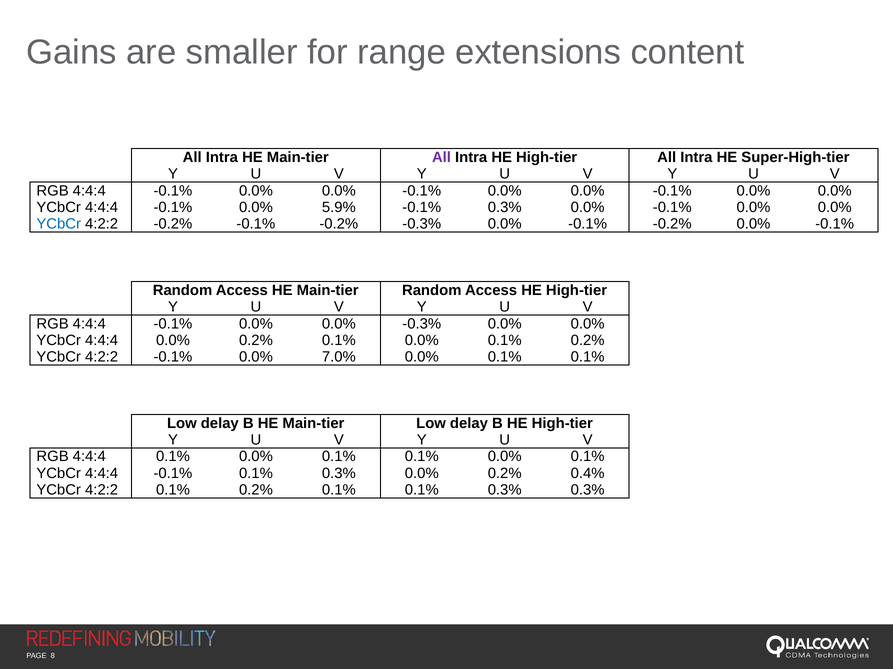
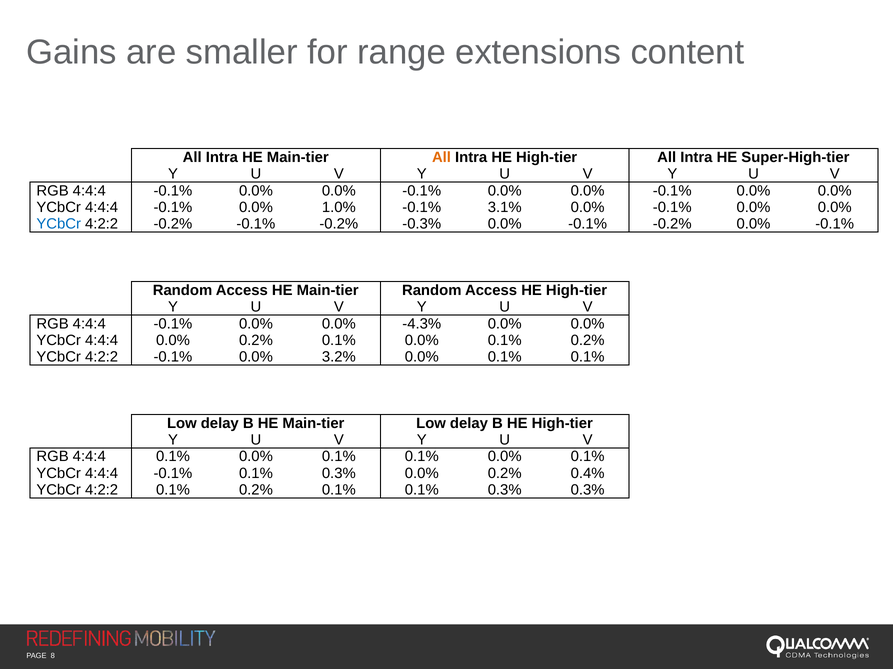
All at (441, 157) colour: purple -> orange
5.9%: 5.9% -> 1.0%
-0.1% 0.3%: 0.3% -> 3.1%
0.0% -0.3%: -0.3% -> -4.3%
7.0%: 7.0% -> 3.2%
